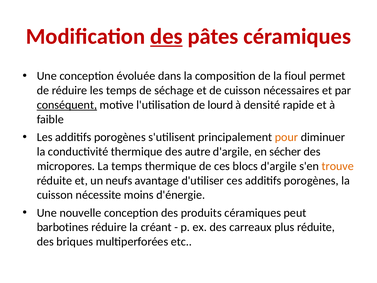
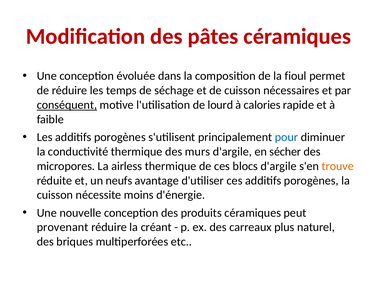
des at (166, 36) underline: present -> none
densité: densité -> calories
pour colour: orange -> blue
autre: autre -> murs
La temps: temps -> airless
barbotines: barbotines -> provenant
plus réduite: réduite -> naturel
